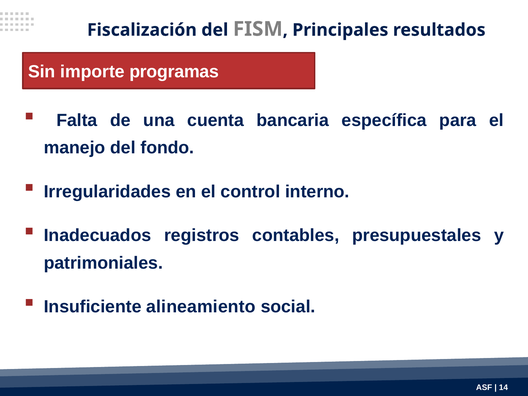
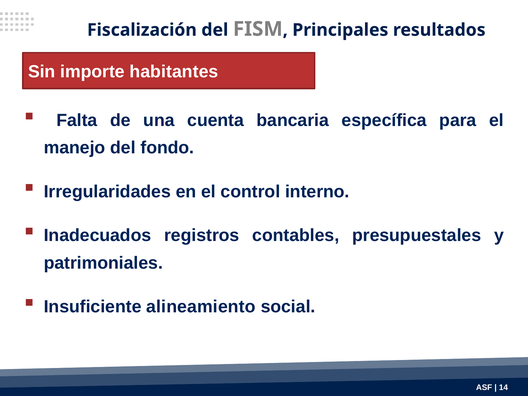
programas: programas -> habitantes
